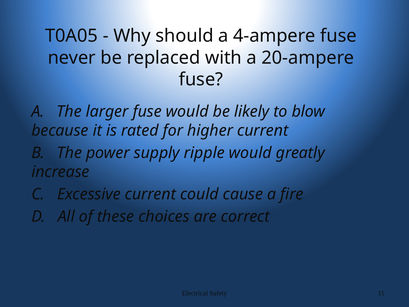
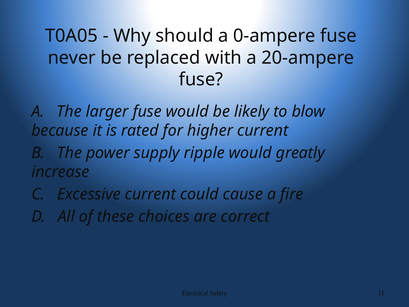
4-ampere: 4-ampere -> 0-ampere
